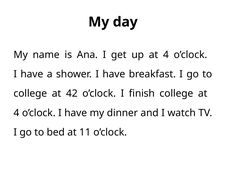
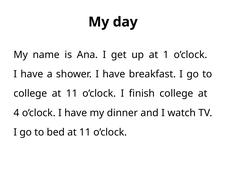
up at 4: 4 -> 1
college at 42: 42 -> 11
